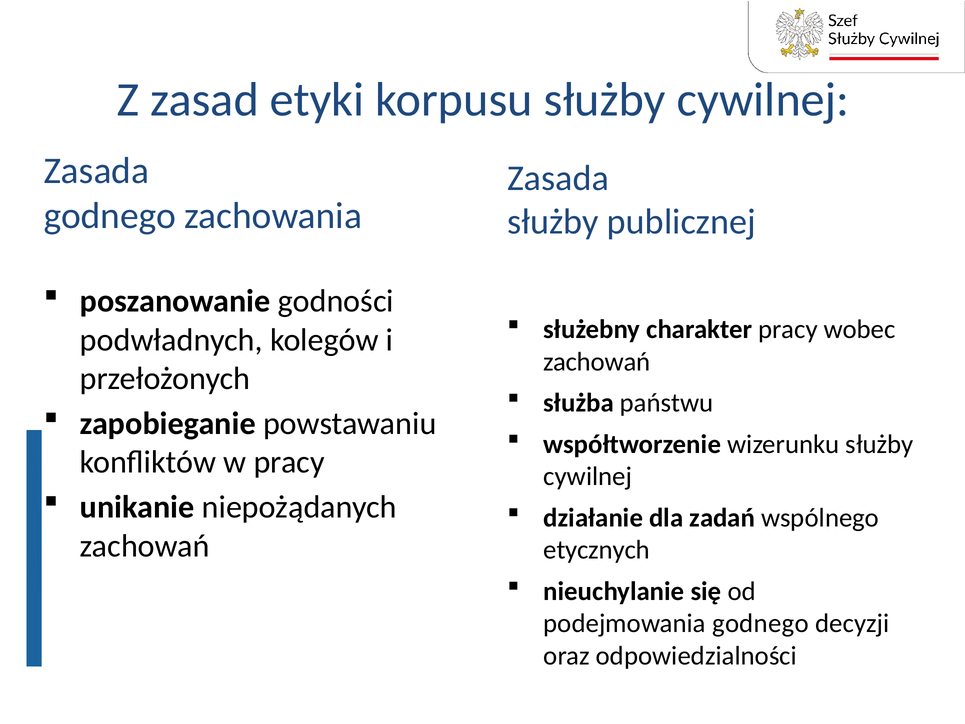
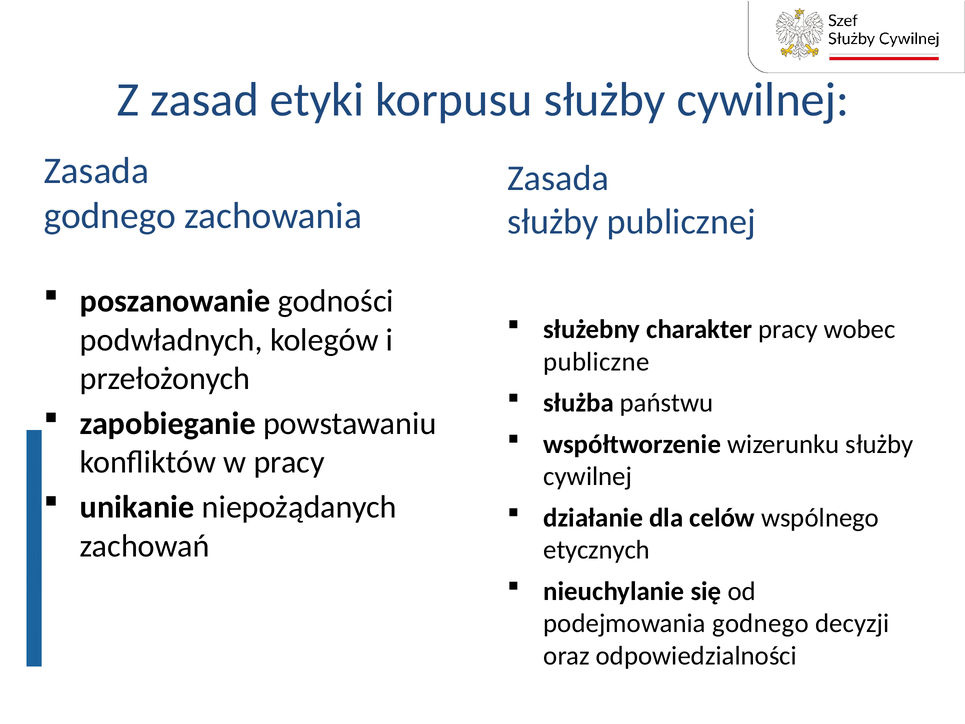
zachowań at (597, 362): zachowań -> publiczne
zadań: zadań -> celów
